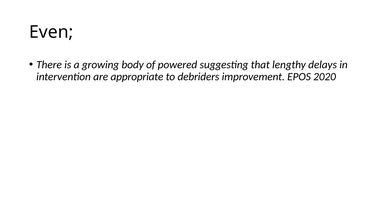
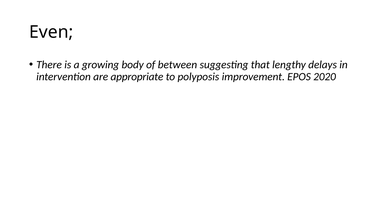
powered: powered -> between
debriders: debriders -> polyposis
